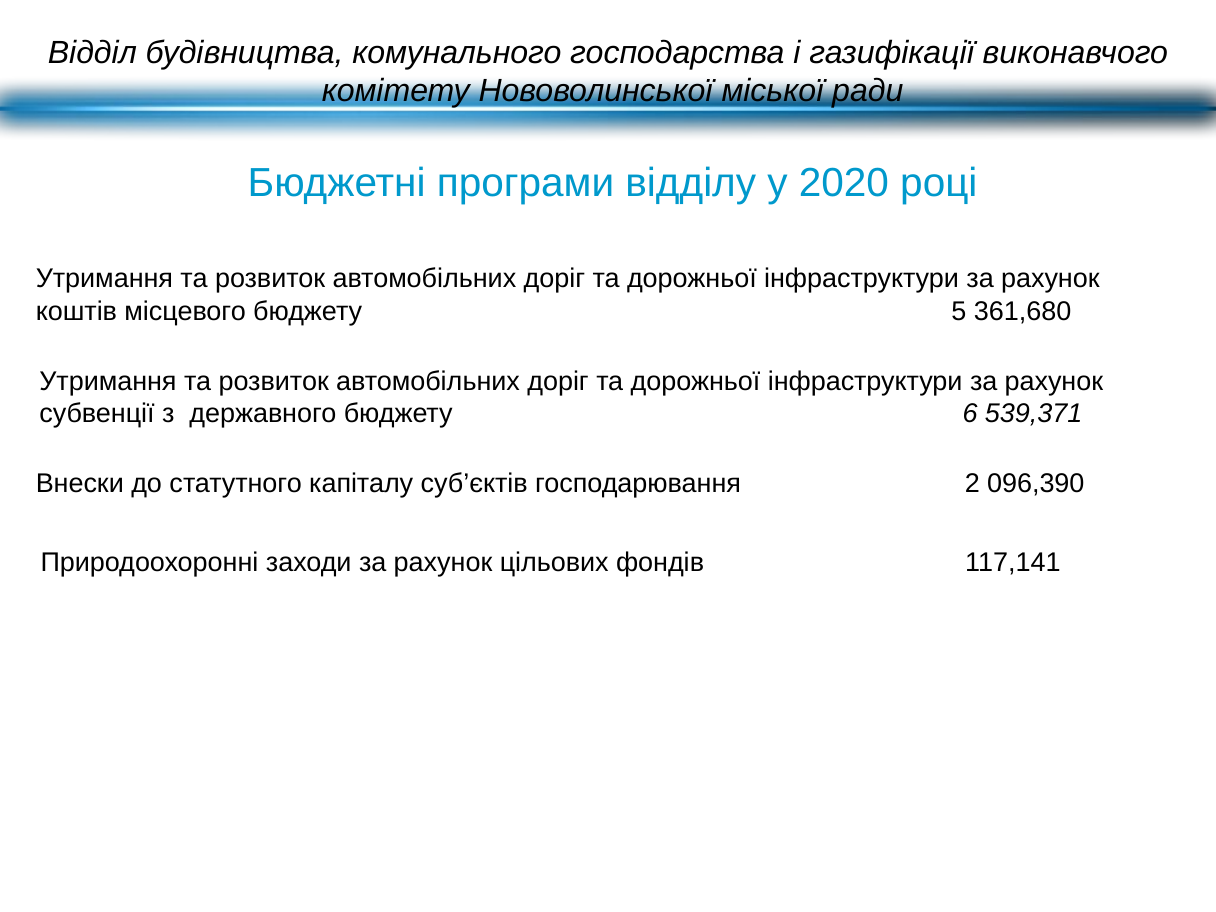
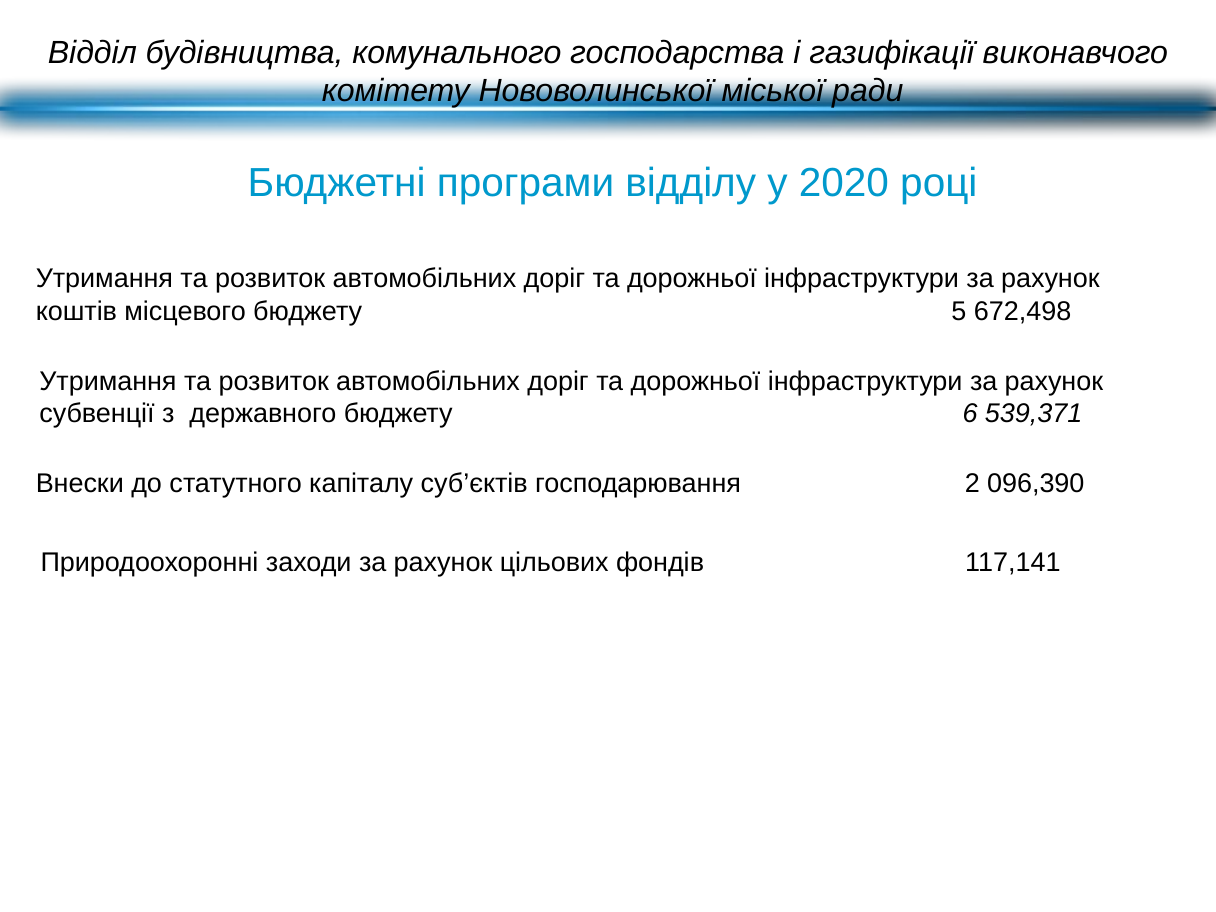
361,680: 361,680 -> 672,498
